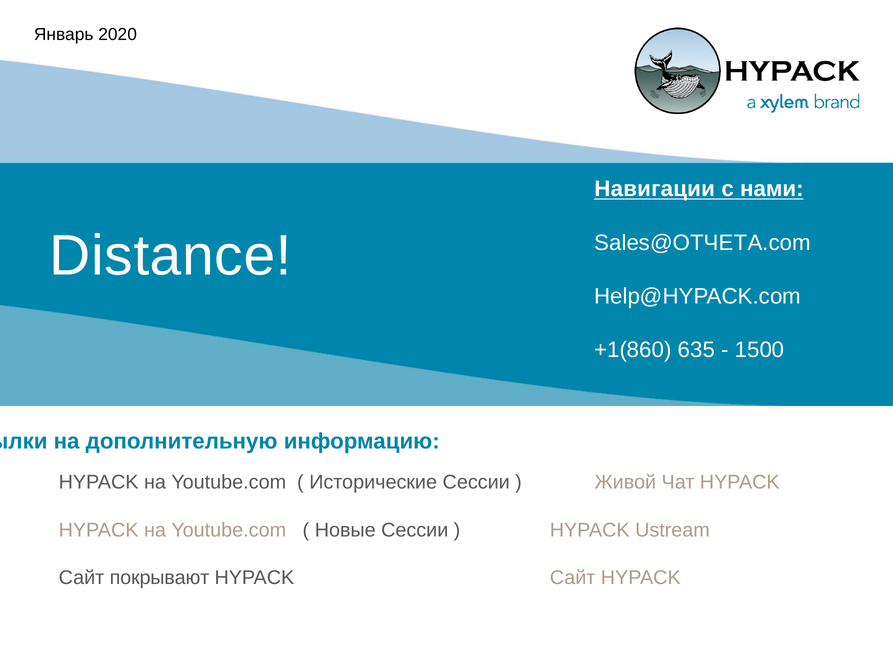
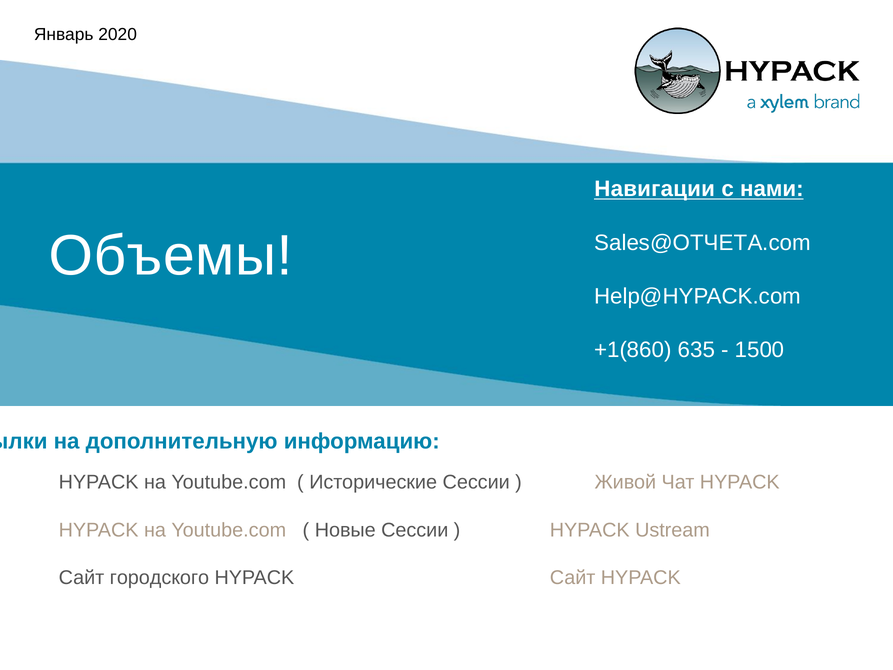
Distance: Distance -> Объемы
покрывают: покрывают -> городского
